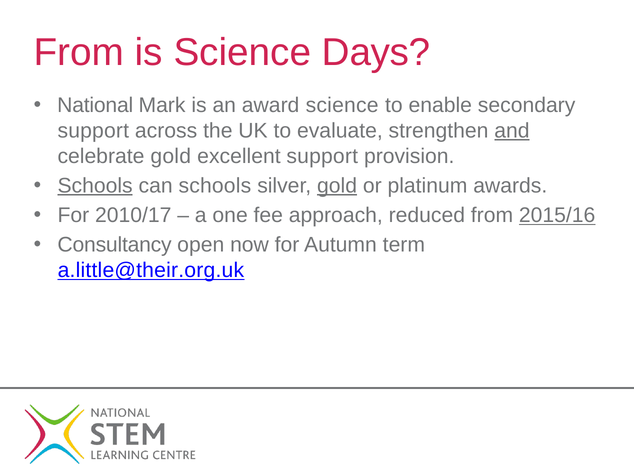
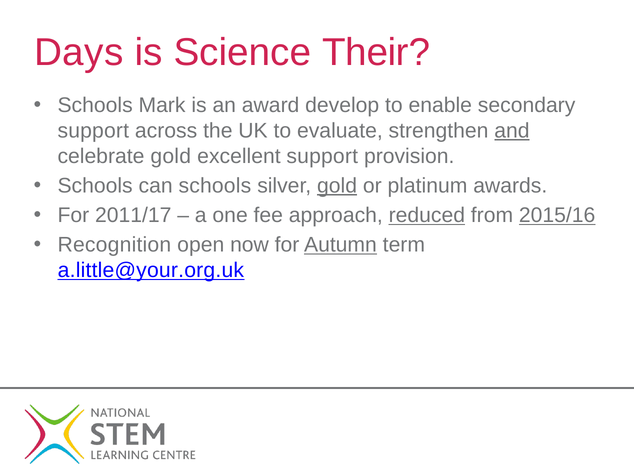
From at (79, 52): From -> Days
Days: Days -> Their
National at (95, 105): National -> Schools
award science: science -> develop
Schools at (95, 186) underline: present -> none
2010/17: 2010/17 -> 2011/17
reduced underline: none -> present
Consultancy: Consultancy -> Recognition
Autumn underline: none -> present
a.little@their.org.uk: a.little@their.org.uk -> a.little@your.org.uk
